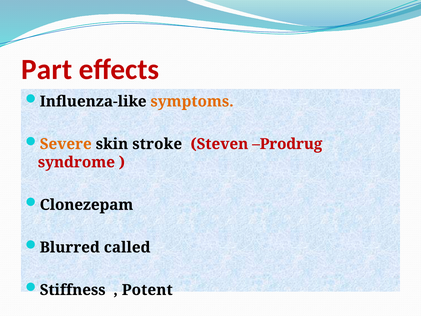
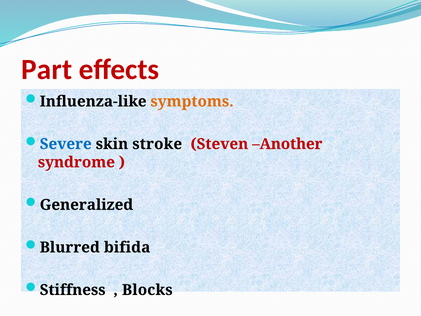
Severe colour: orange -> blue
Prodrug: Prodrug -> Another
Clonezepam: Clonezepam -> Generalized
called: called -> bifida
Potent: Potent -> Blocks
